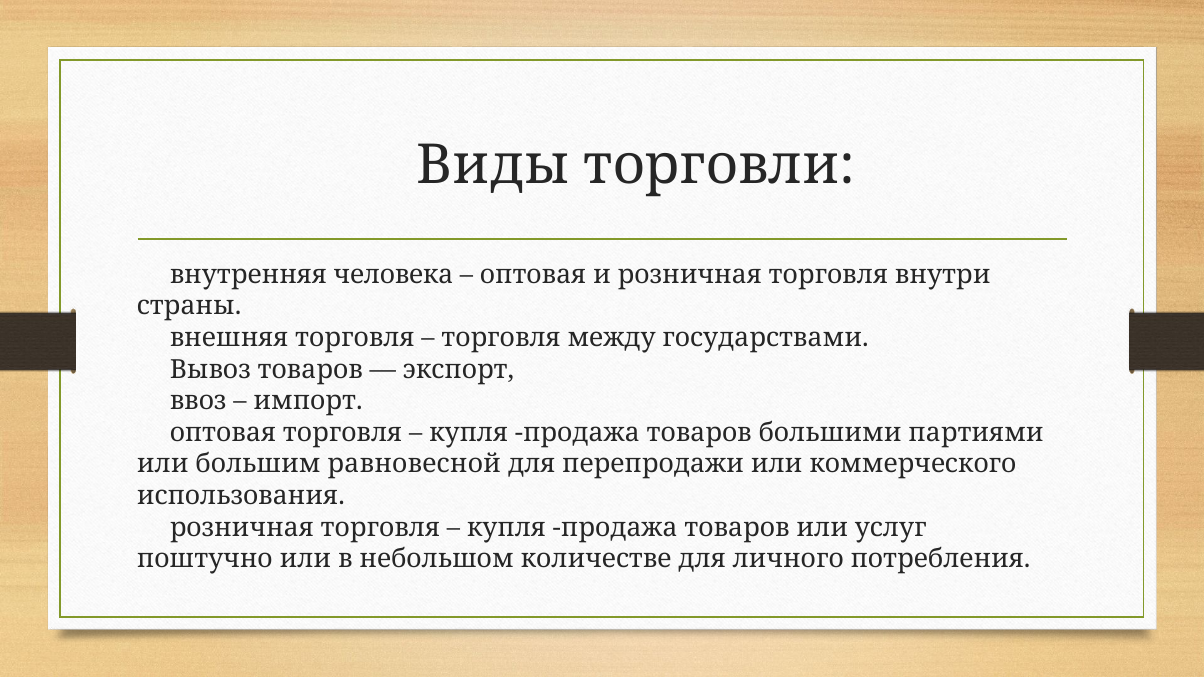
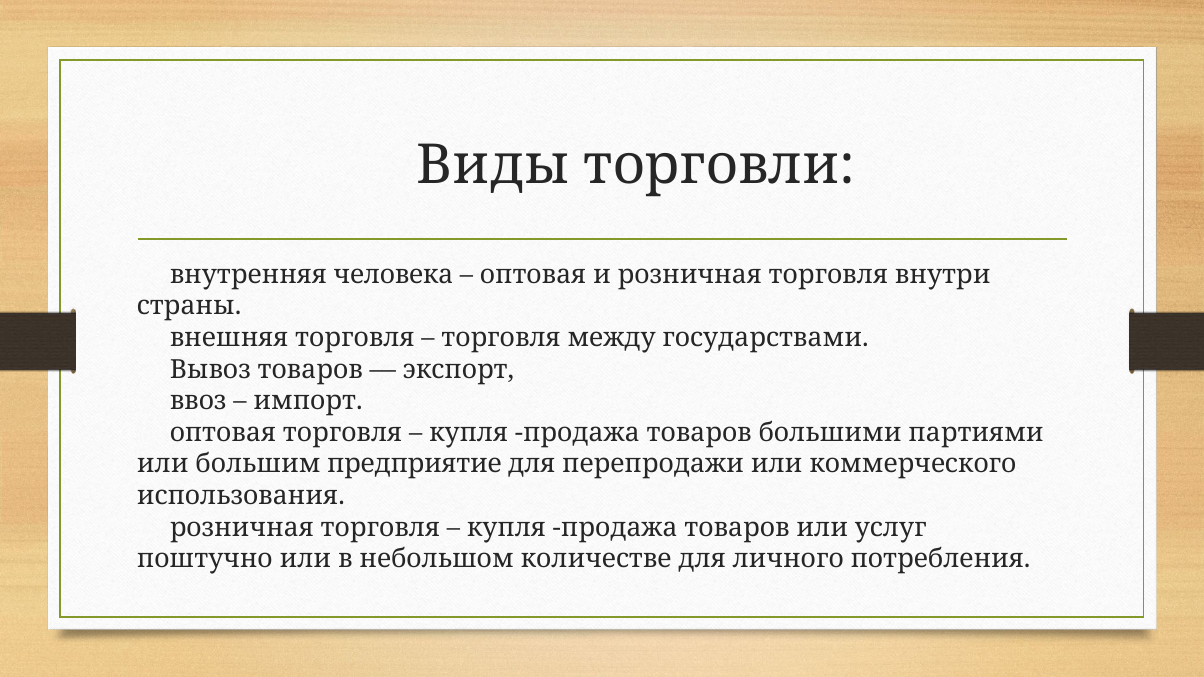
равновесной: равновесной -> предприятие
